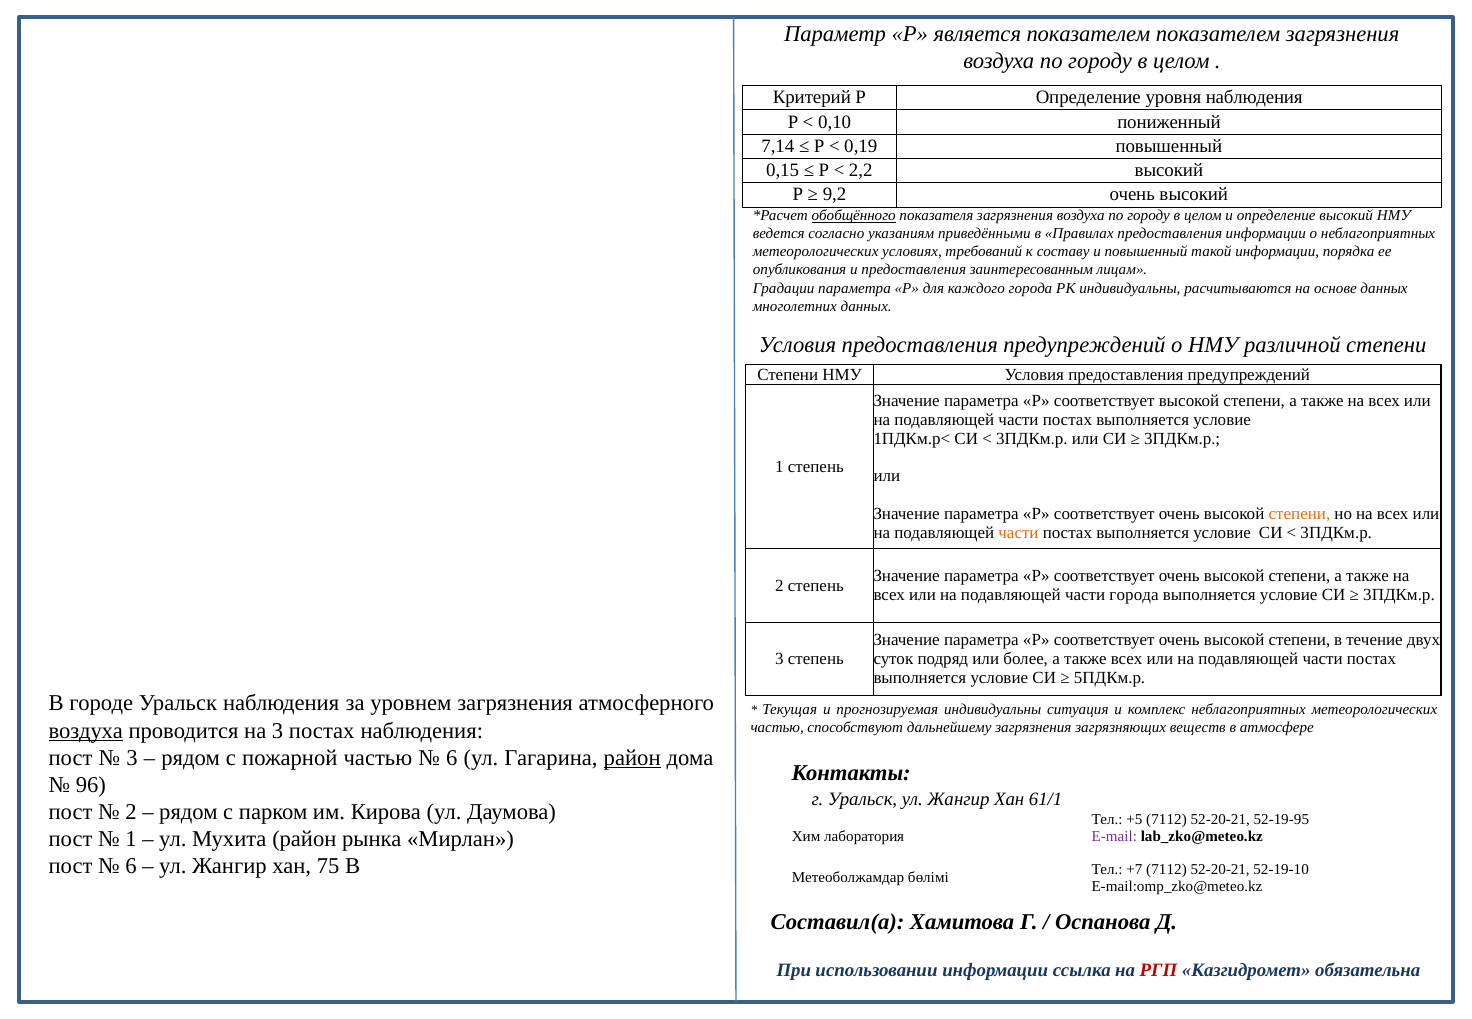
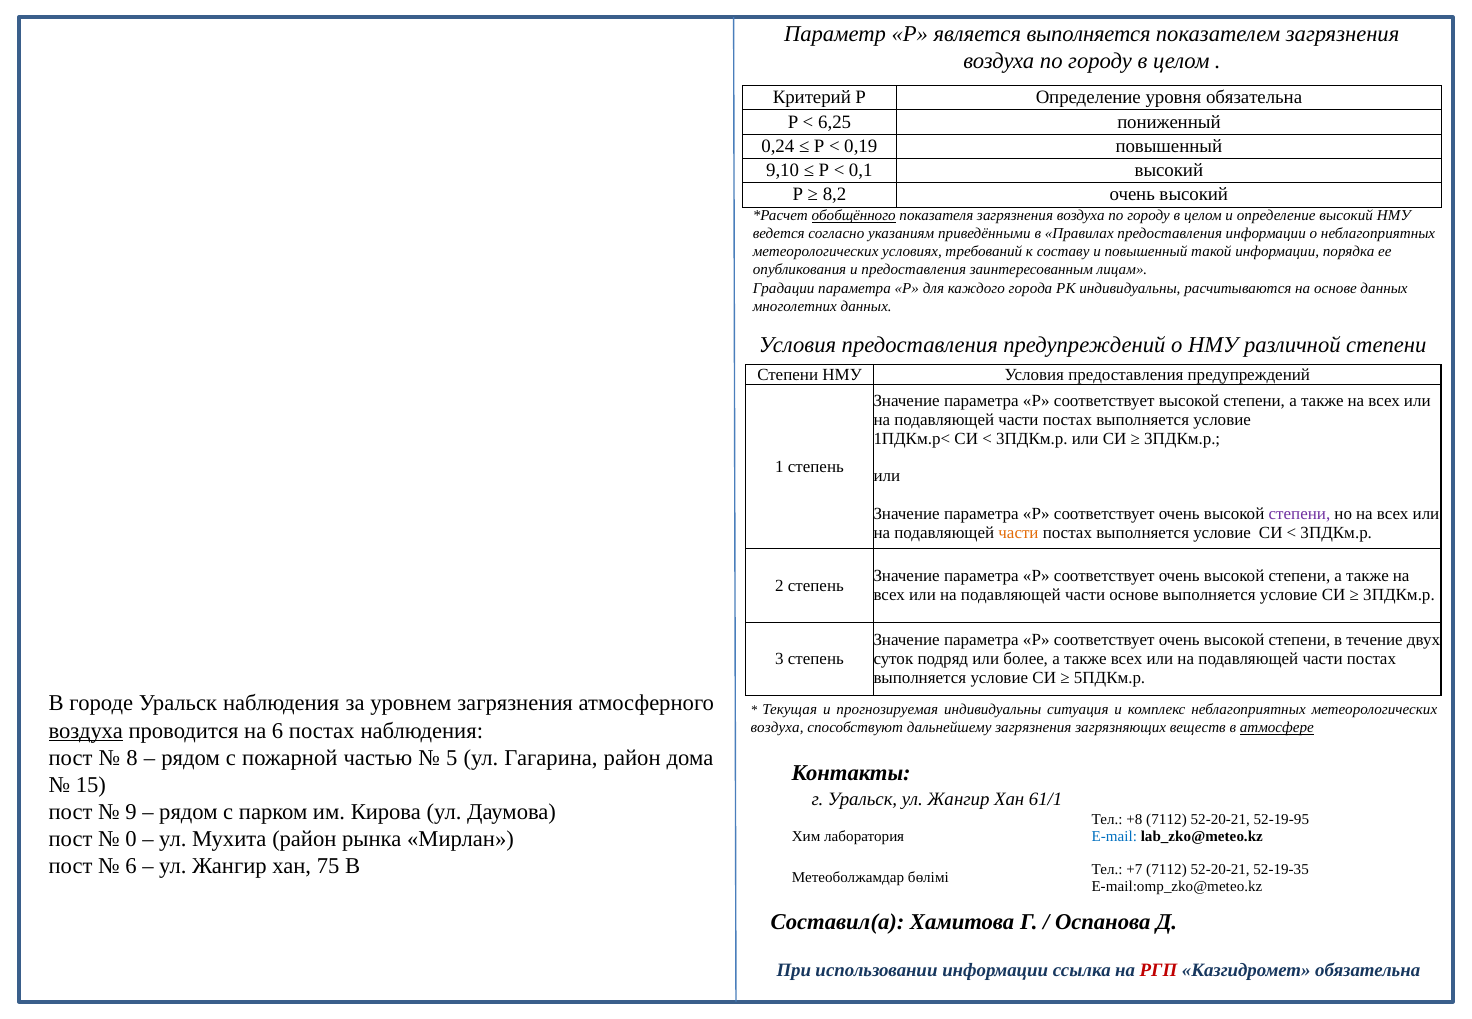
является показателем: показателем -> выполняется
уровня наблюдения: наблюдения -> обязательна
0,10: 0,10 -> 6,25
7,14: 7,14 -> 0,24
0,15: 0,15 -> 9,10
2,2: 2,2 -> 0,1
9,2: 9,2 -> 8,2
степени at (1299, 514) colour: orange -> purple
части города: города -> основе
на 3: 3 -> 6
частью at (777, 728): частью -> воздуха
атмосфере underline: none -> present
3 at (132, 758): 3 -> 8
6 at (452, 758): 6 -> 5
район at (632, 758) underline: present -> none
96: 96 -> 15
2 at (131, 812): 2 -> 9
+5: +5 -> +8
1 at (131, 839): 1 -> 0
E-mail colour: purple -> blue
52-19-10: 52-19-10 -> 52-19-35
